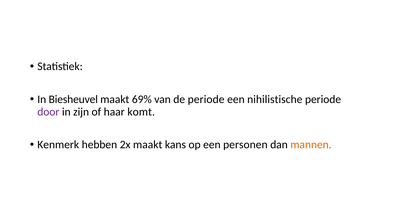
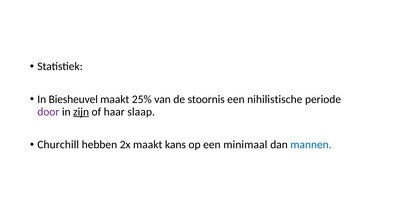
69%: 69% -> 25%
de periode: periode -> stoornis
zijn underline: none -> present
komt: komt -> slaap
Kenmerk: Kenmerk -> Churchill
personen: personen -> minimaal
mannen colour: orange -> blue
